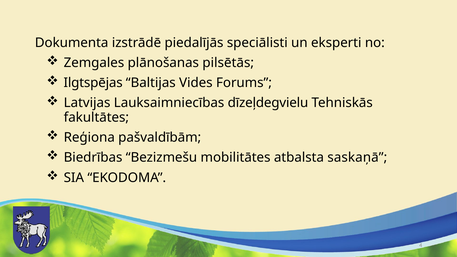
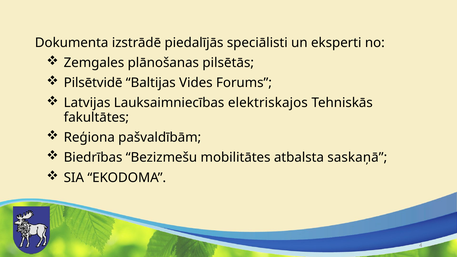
Ilgtspējas: Ilgtspējas -> Pilsētvidē
dīzeļdegvielu: dīzeļdegvielu -> elektriskajos
